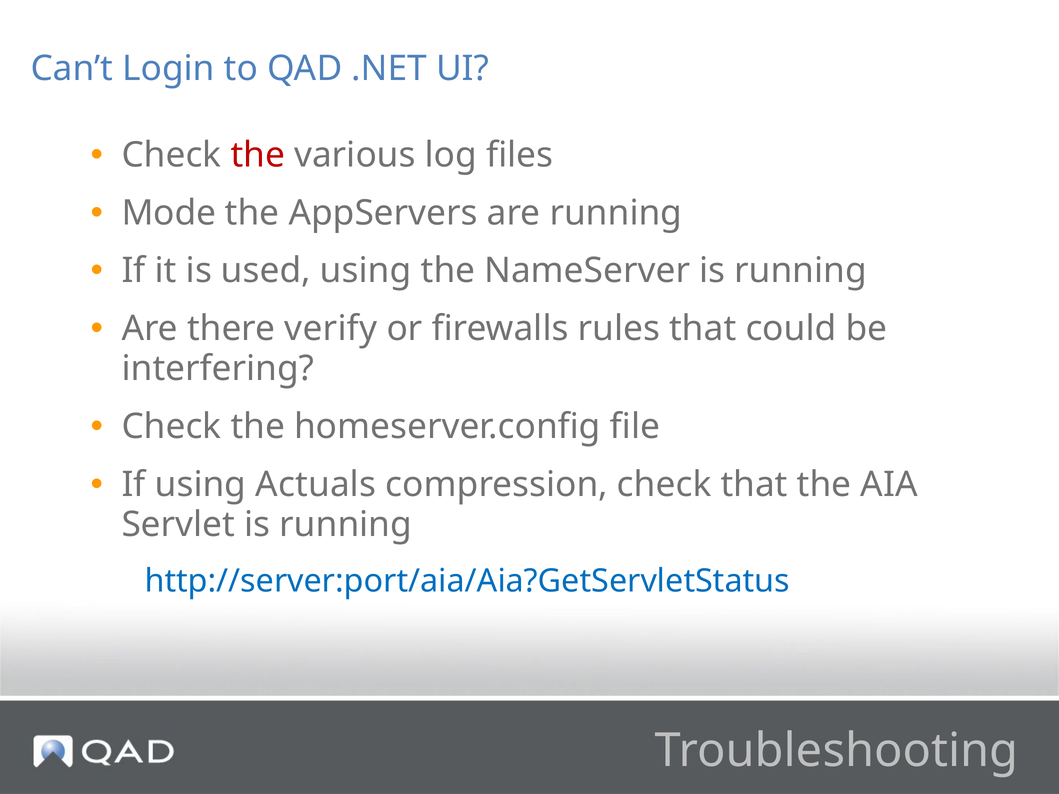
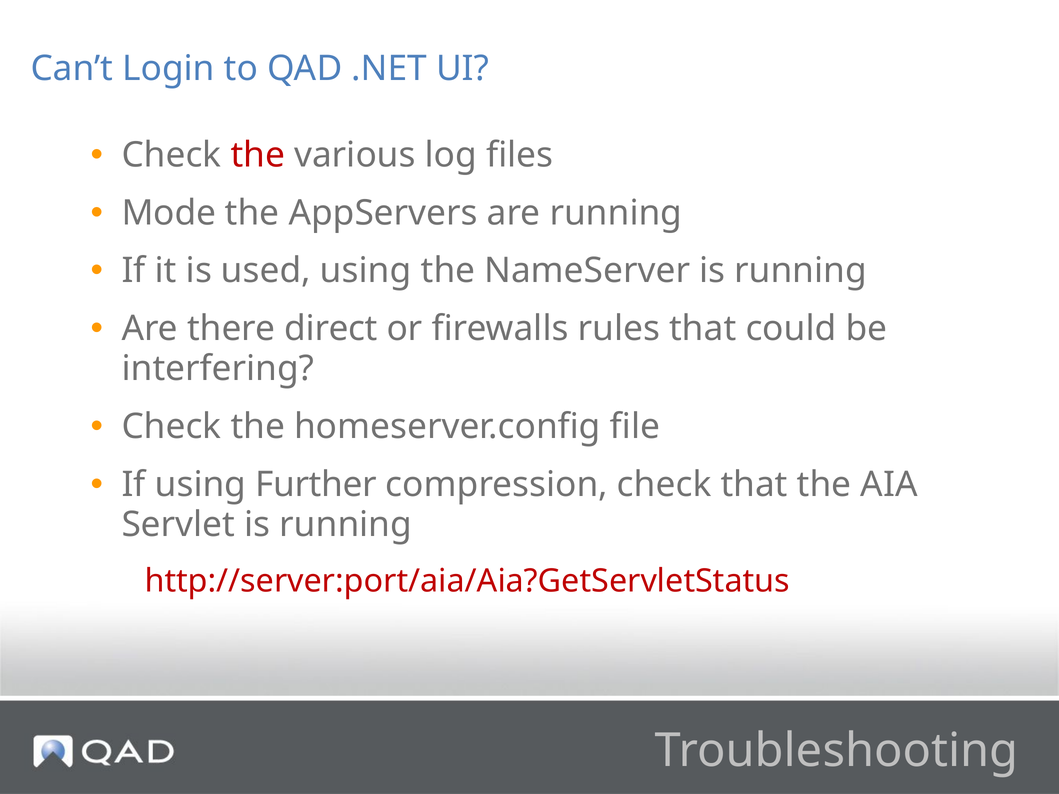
verify: verify -> direct
Actuals: Actuals -> Further
http://server:port/aia/Aia?GetServletStatus colour: blue -> red
